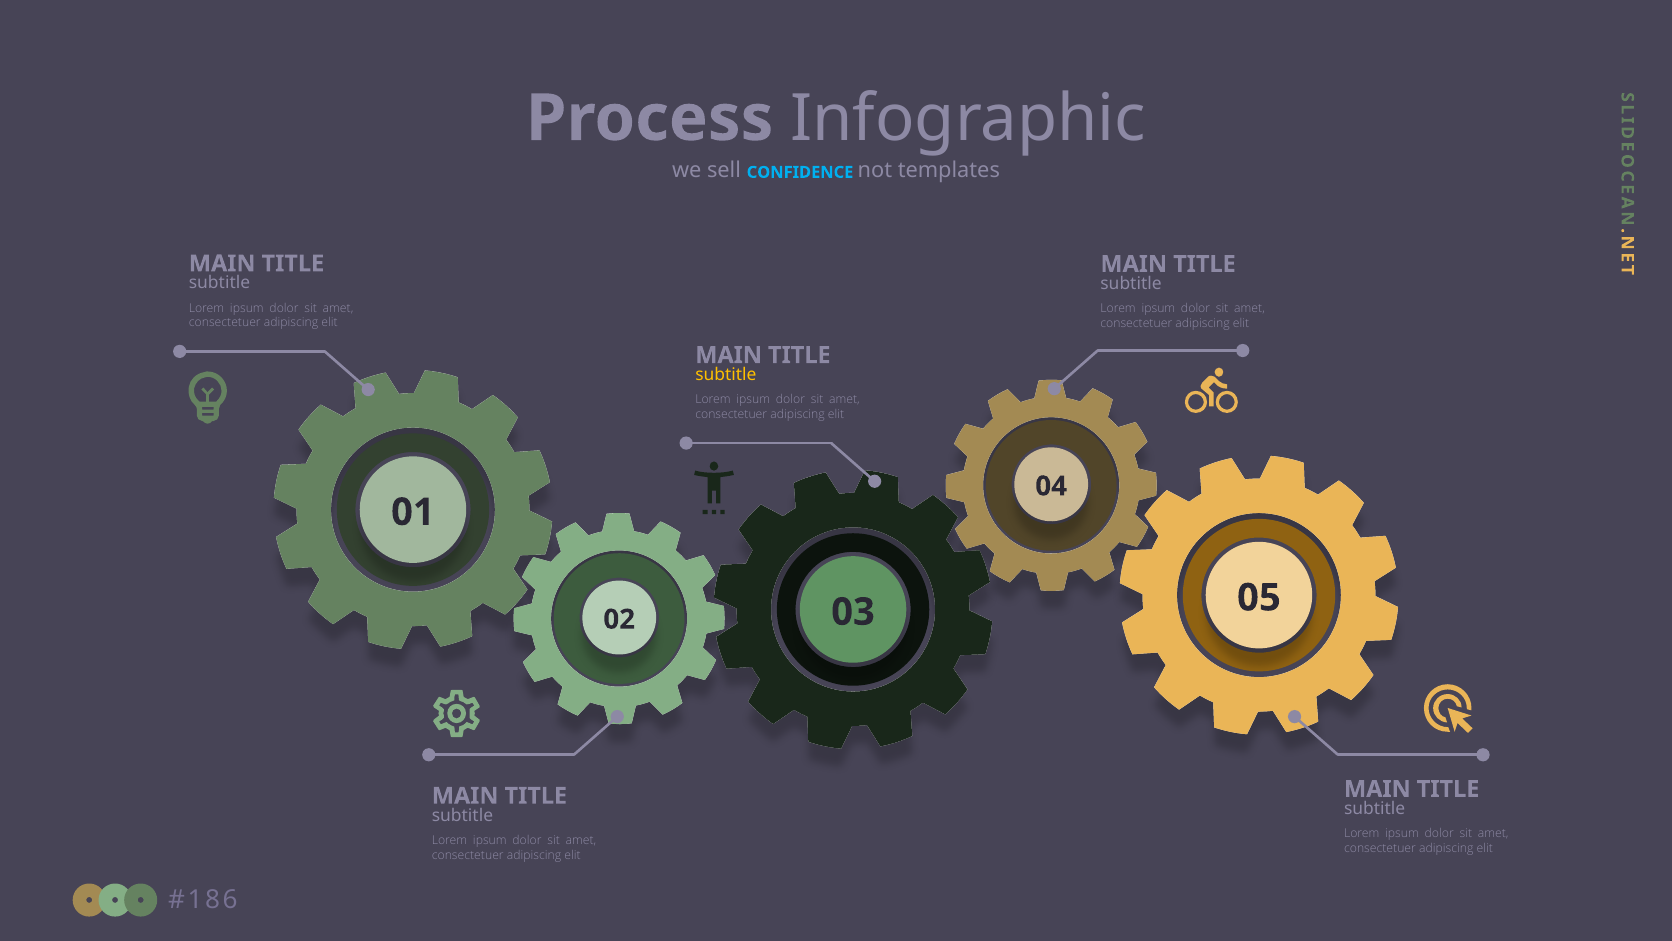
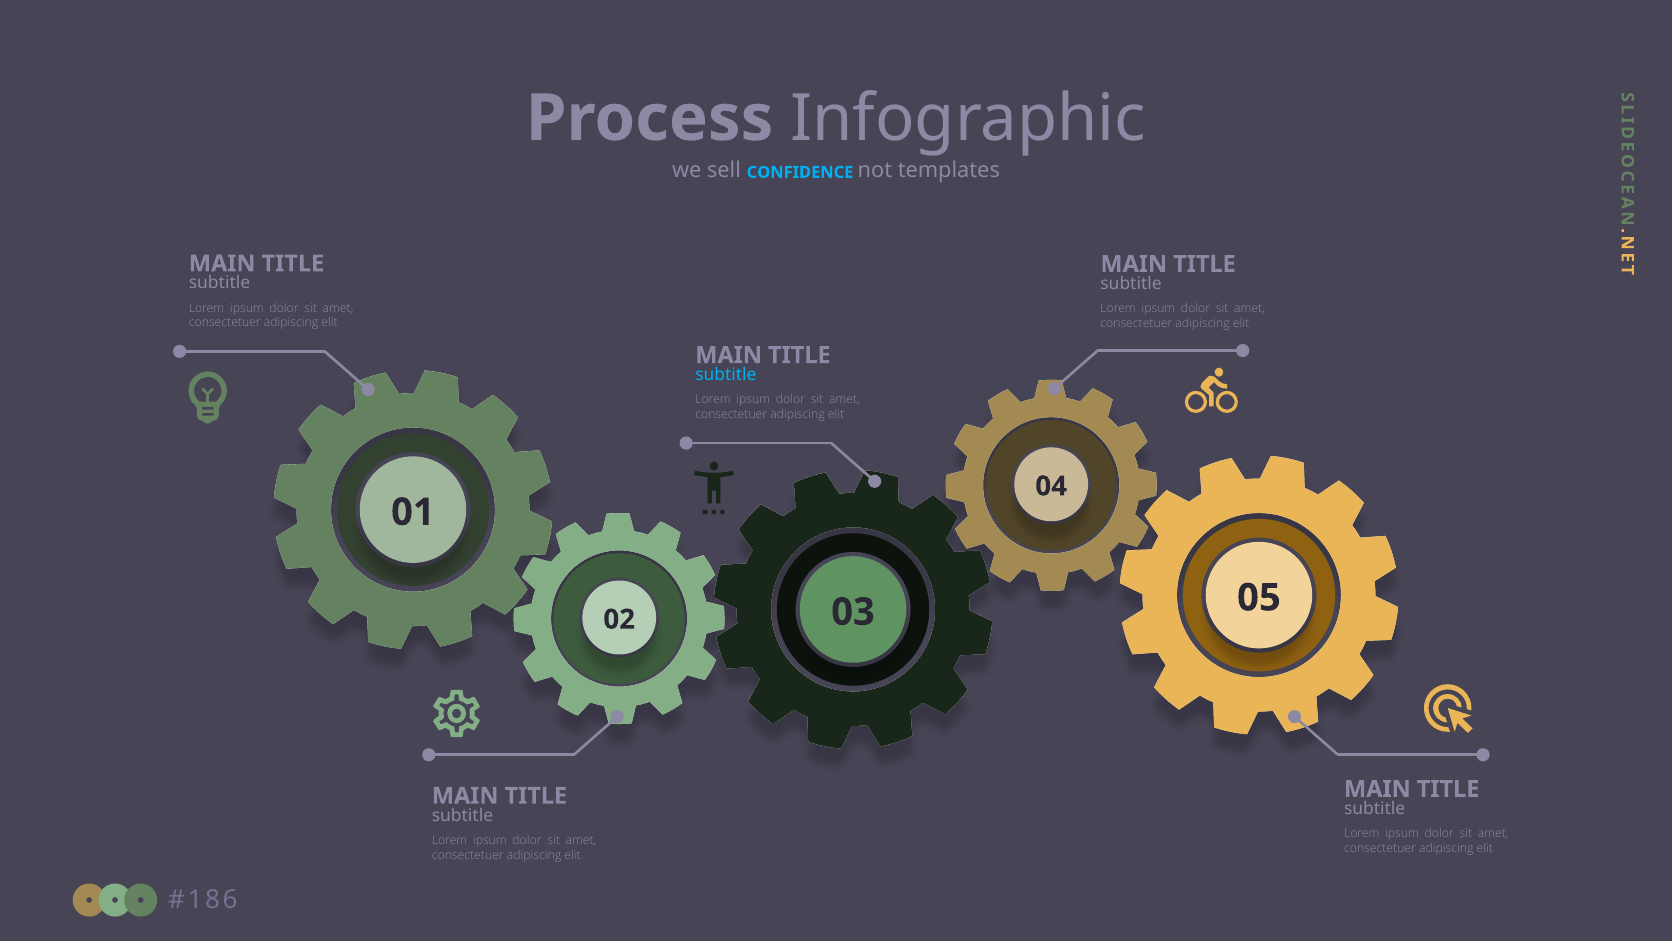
subtitle at (726, 375) colour: yellow -> light blue
